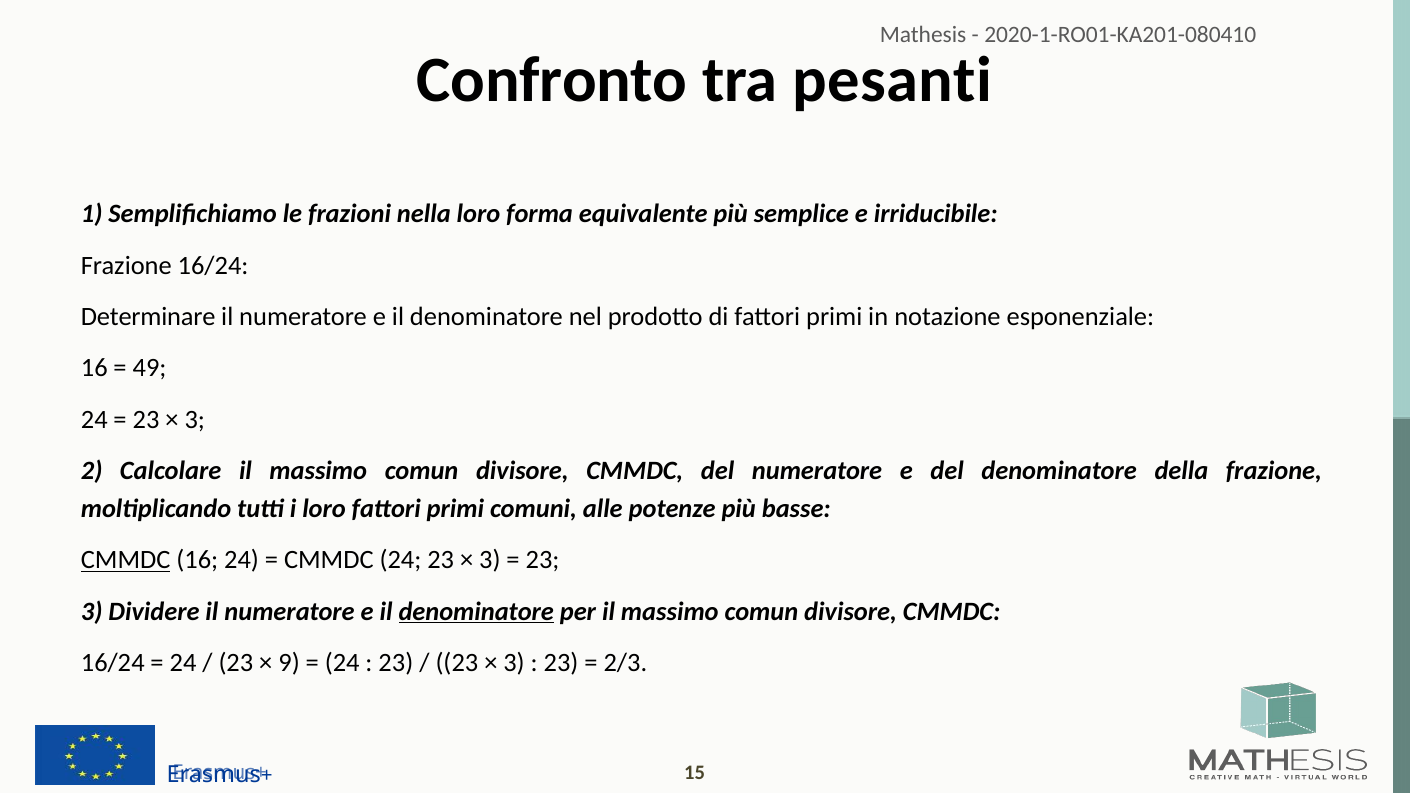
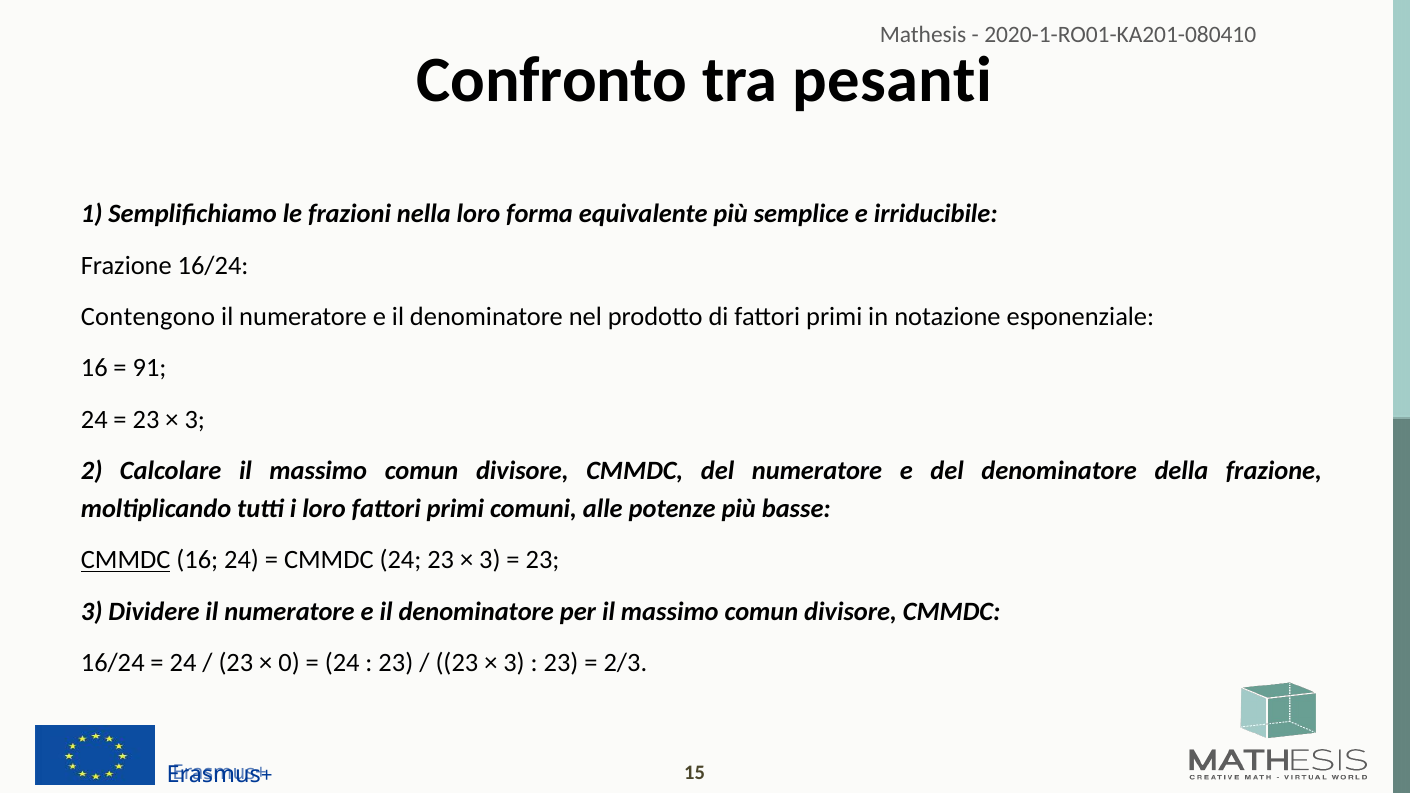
Determinare: Determinare -> Contengono
49: 49 -> 91
denominatore at (476, 611) underline: present -> none
9: 9 -> 0
